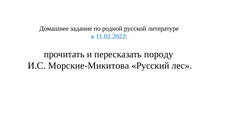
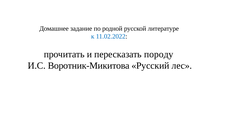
Морские-Микитова: Морские-Микитова -> Воротник-Микитова
